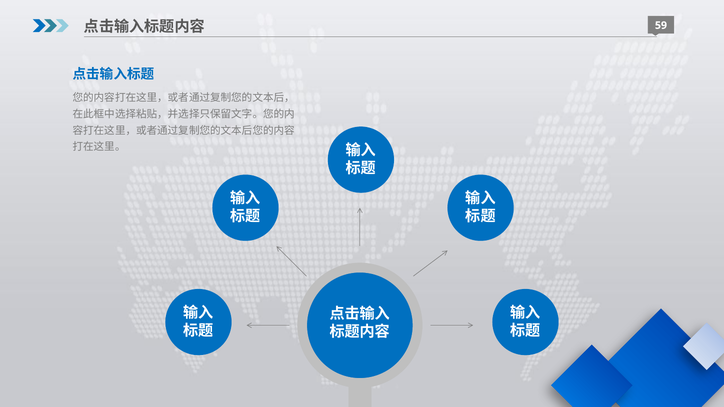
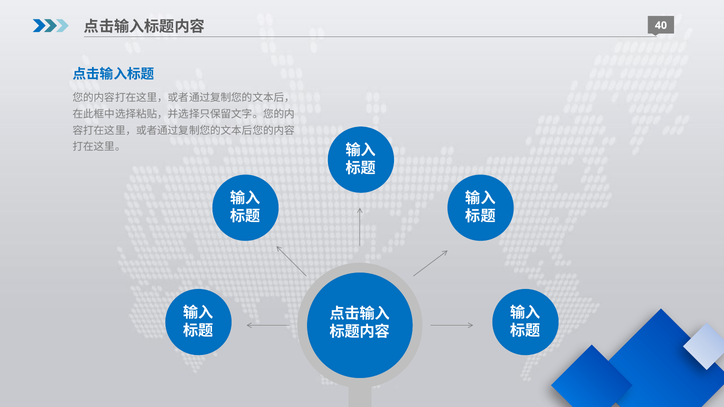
59: 59 -> 40
